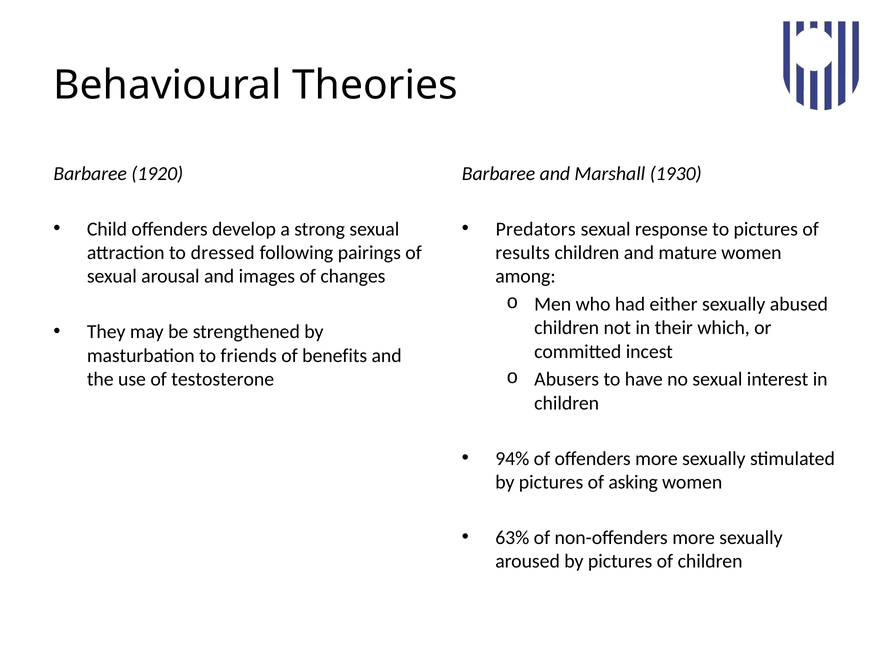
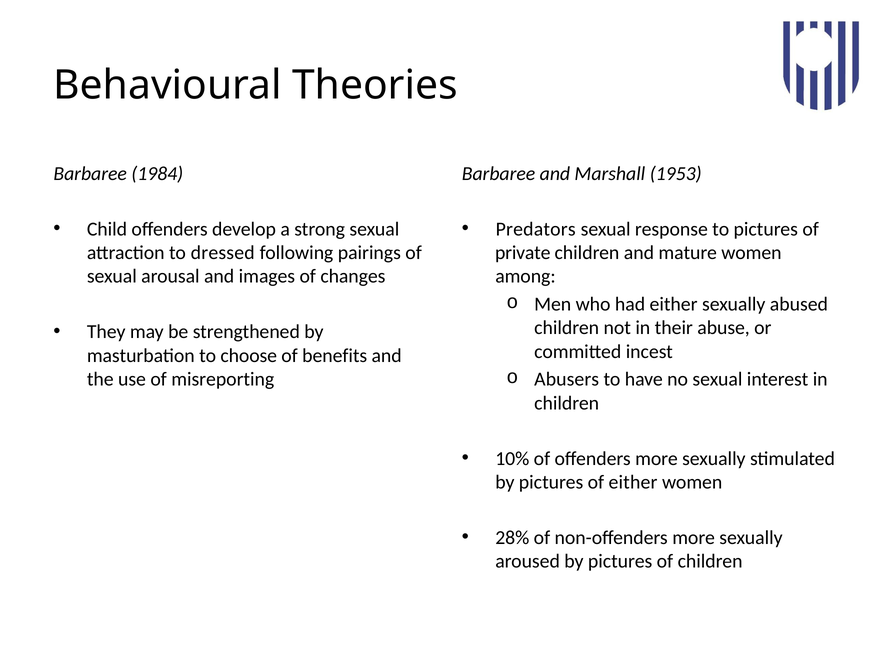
1920: 1920 -> 1984
1930: 1930 -> 1953
results: results -> private
which: which -> abuse
friends: friends -> choose
testosterone: testosterone -> misreporting
94%: 94% -> 10%
of asking: asking -> either
63%: 63% -> 28%
